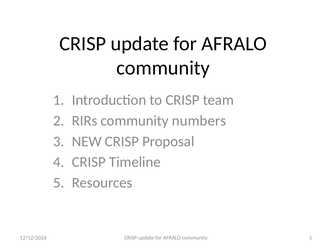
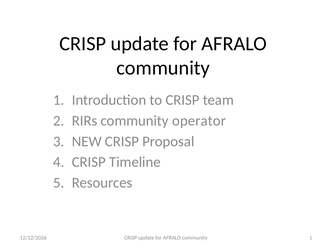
numbers: numbers -> operator
